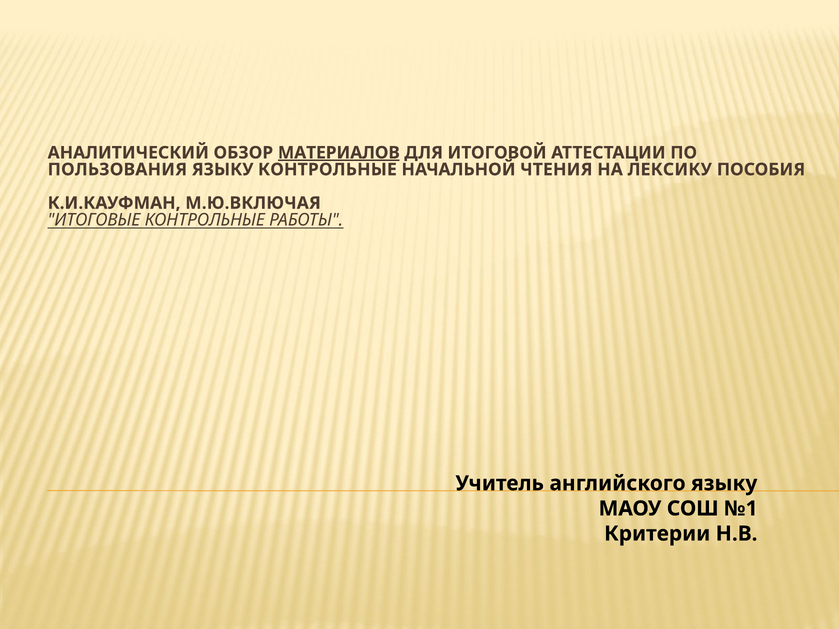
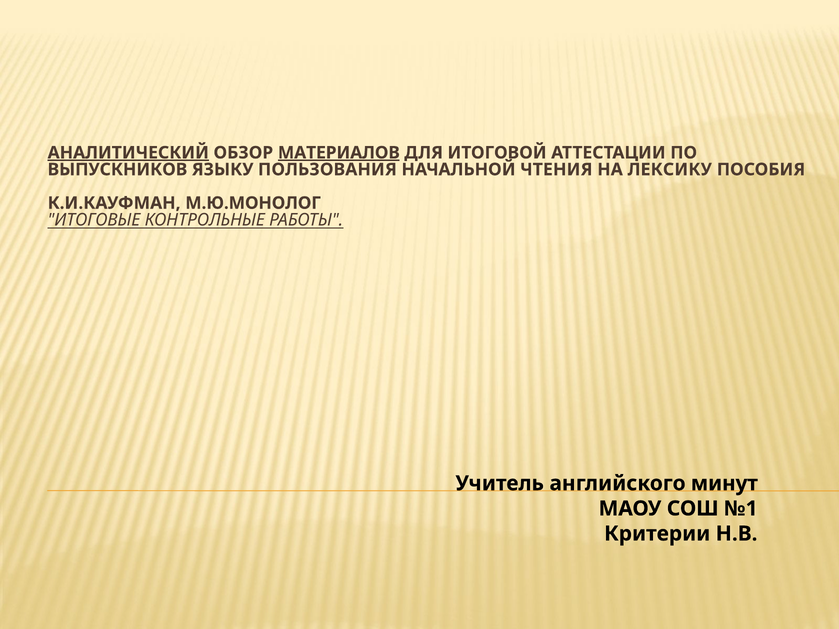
АНАЛИТИЧЕСКИЙ underline: none -> present
ПОЛЬЗОВАНИЯ: ПОЛЬЗОВАНИЯ -> ВЫПУСКНИКОВ
ЯЗЫКУ КОНТРОЛЬНЫЕ: КОНТРОЛЬНЫЕ -> ПОЛЬЗОВАНИЯ
М.Ю.ВКЛЮЧАЯ: М.Ю.ВКЛЮЧАЯ -> М.Ю.МОНОЛОГ
английского языку: языку -> минут
